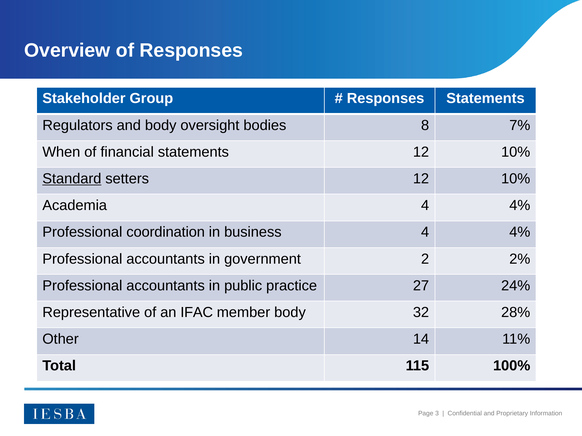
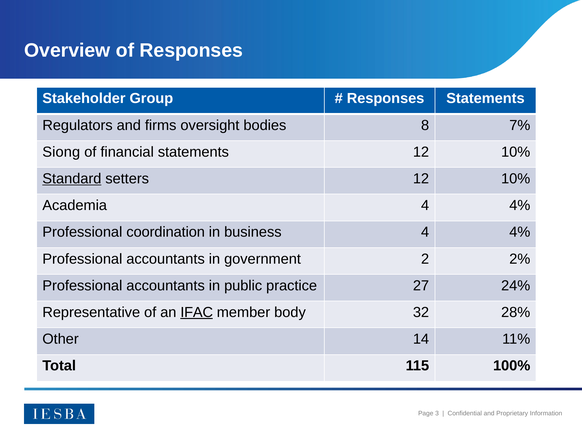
and body: body -> firms
When: When -> Siong
IFAC underline: none -> present
